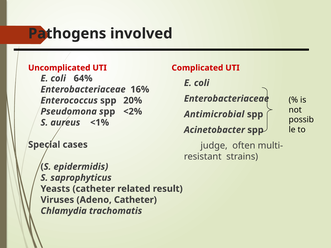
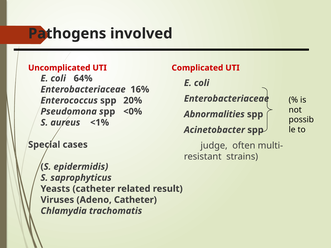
<2%: <2% -> <0%
Antimicrobial: Antimicrobial -> Abnormalities
